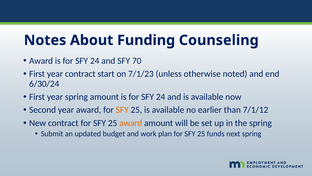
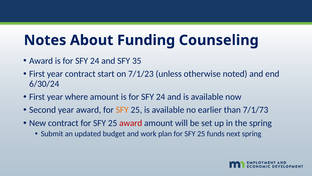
70: 70 -> 35
year spring: spring -> where
7/1/12: 7/1/12 -> 7/1/73
award at (131, 123) colour: orange -> red
